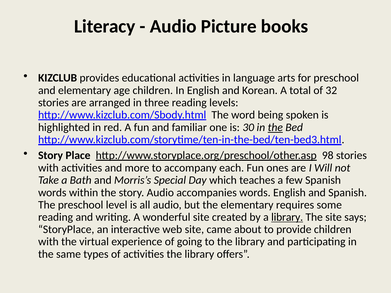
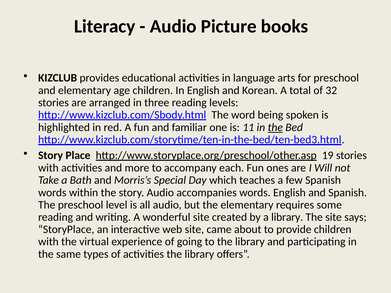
30: 30 -> 11
98: 98 -> 19
library at (287, 217) underline: present -> none
